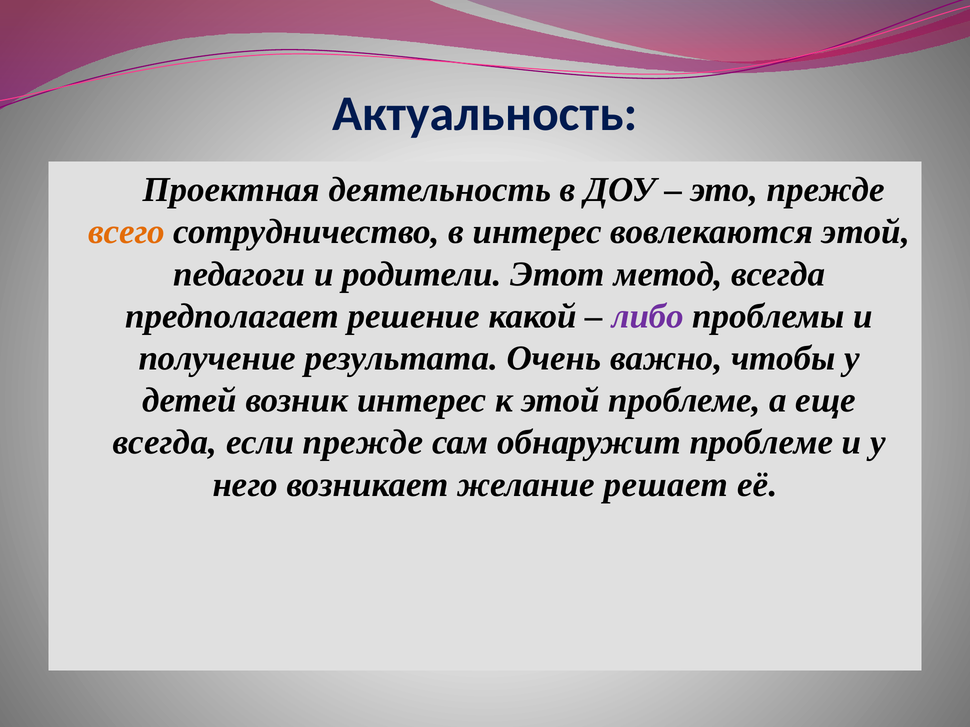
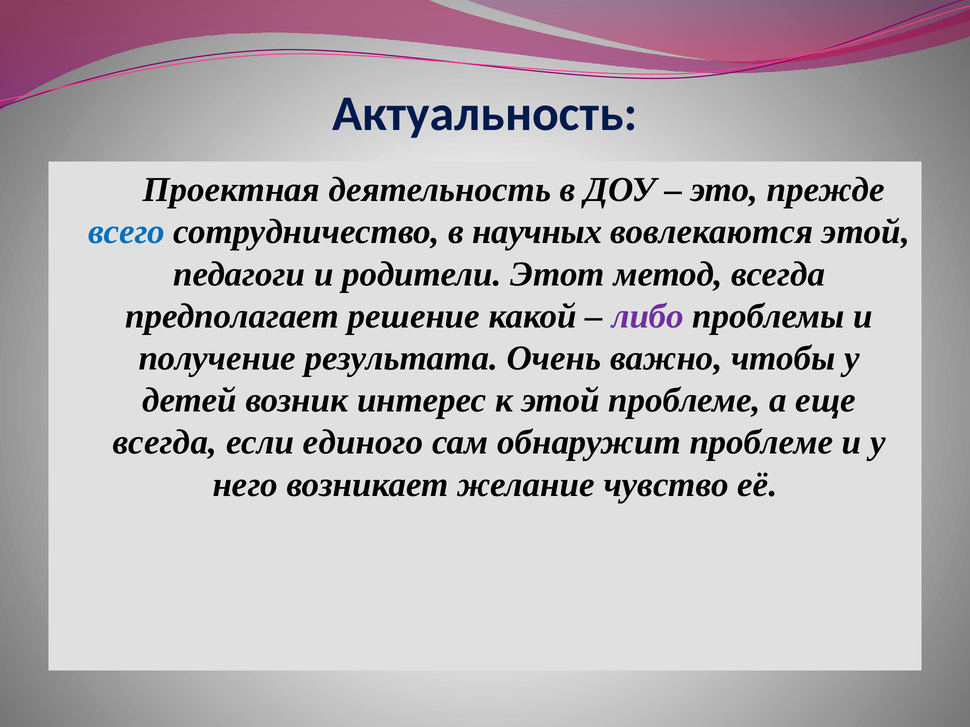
всего colour: orange -> blue
в интерес: интерес -> научных
если прежде: прежде -> единого
решает: решает -> чувство
